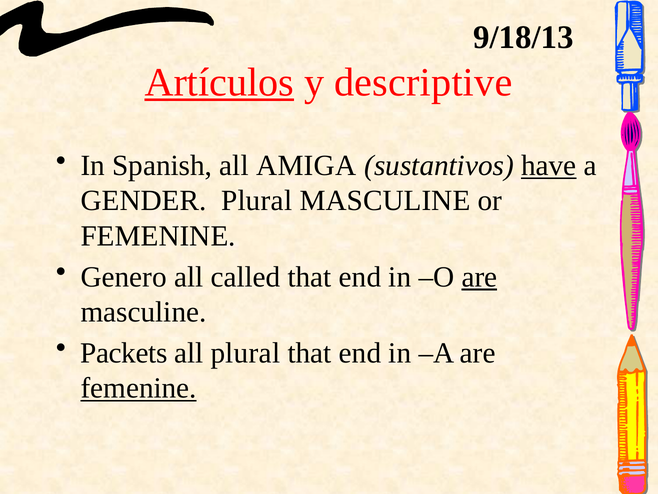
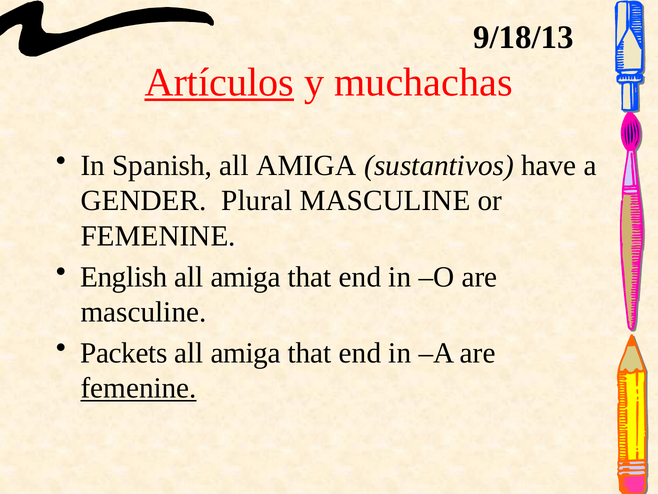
descriptive: descriptive -> muchachas
have underline: present -> none
Genero: Genero -> English
called at (245, 277): called -> amiga
are at (479, 277) underline: present -> none
plural at (245, 353): plural -> amiga
